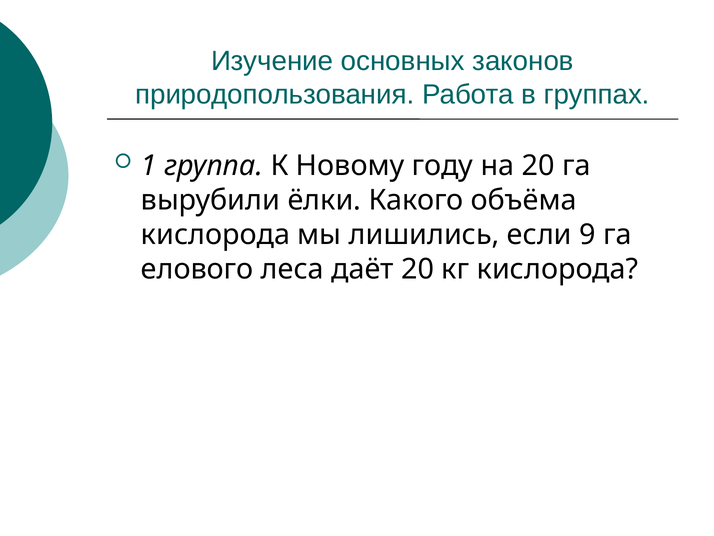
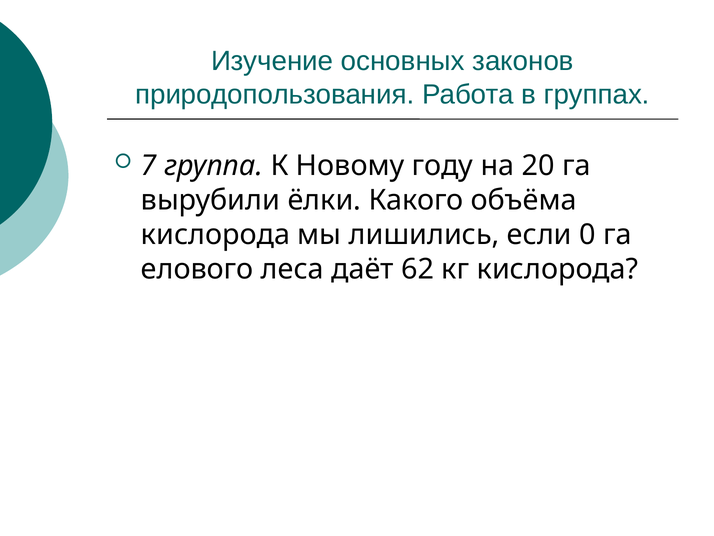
1: 1 -> 7
9: 9 -> 0
даёт 20: 20 -> 62
